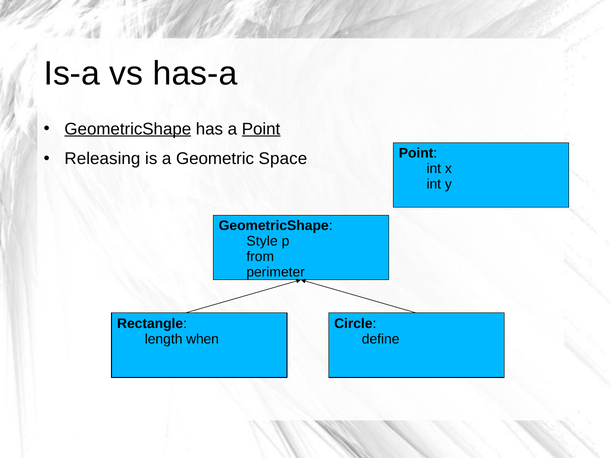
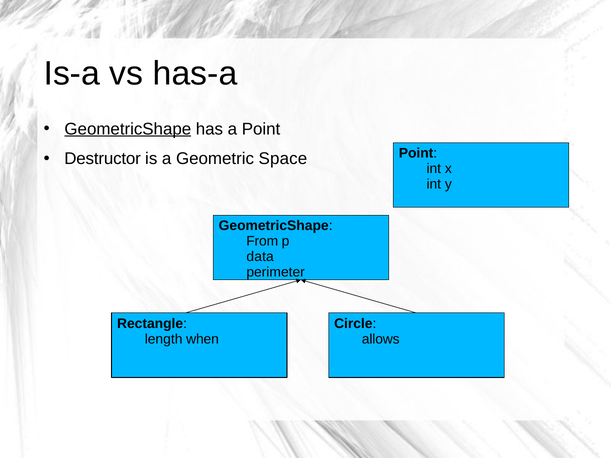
Point at (261, 129) underline: present -> none
Releasing: Releasing -> Destructor
Style: Style -> From
from: from -> data
define: define -> allows
